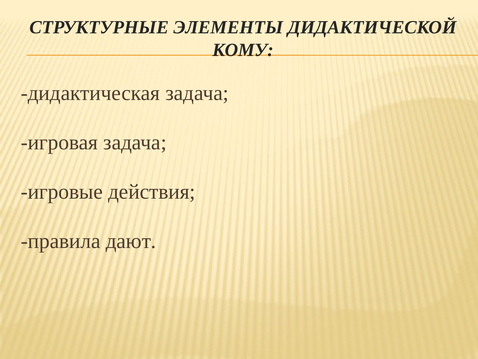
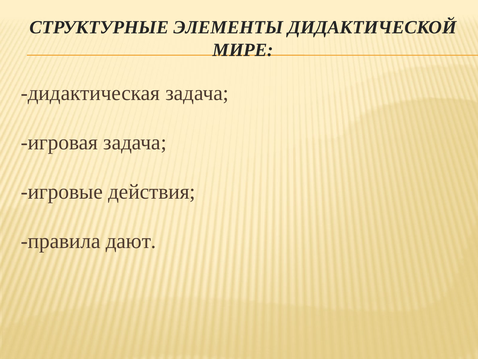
КОМУ: КОМУ -> МИРЕ
